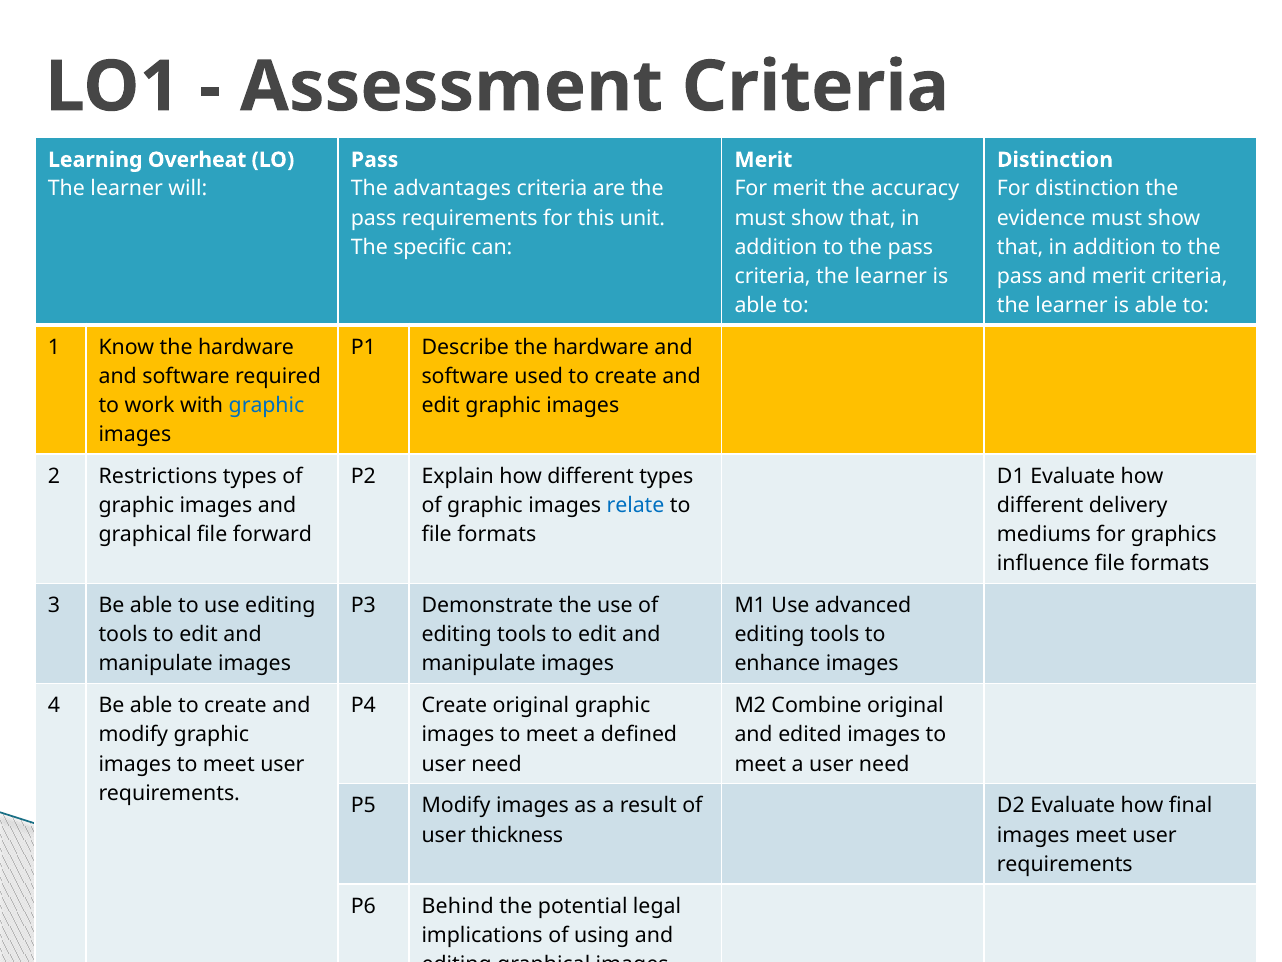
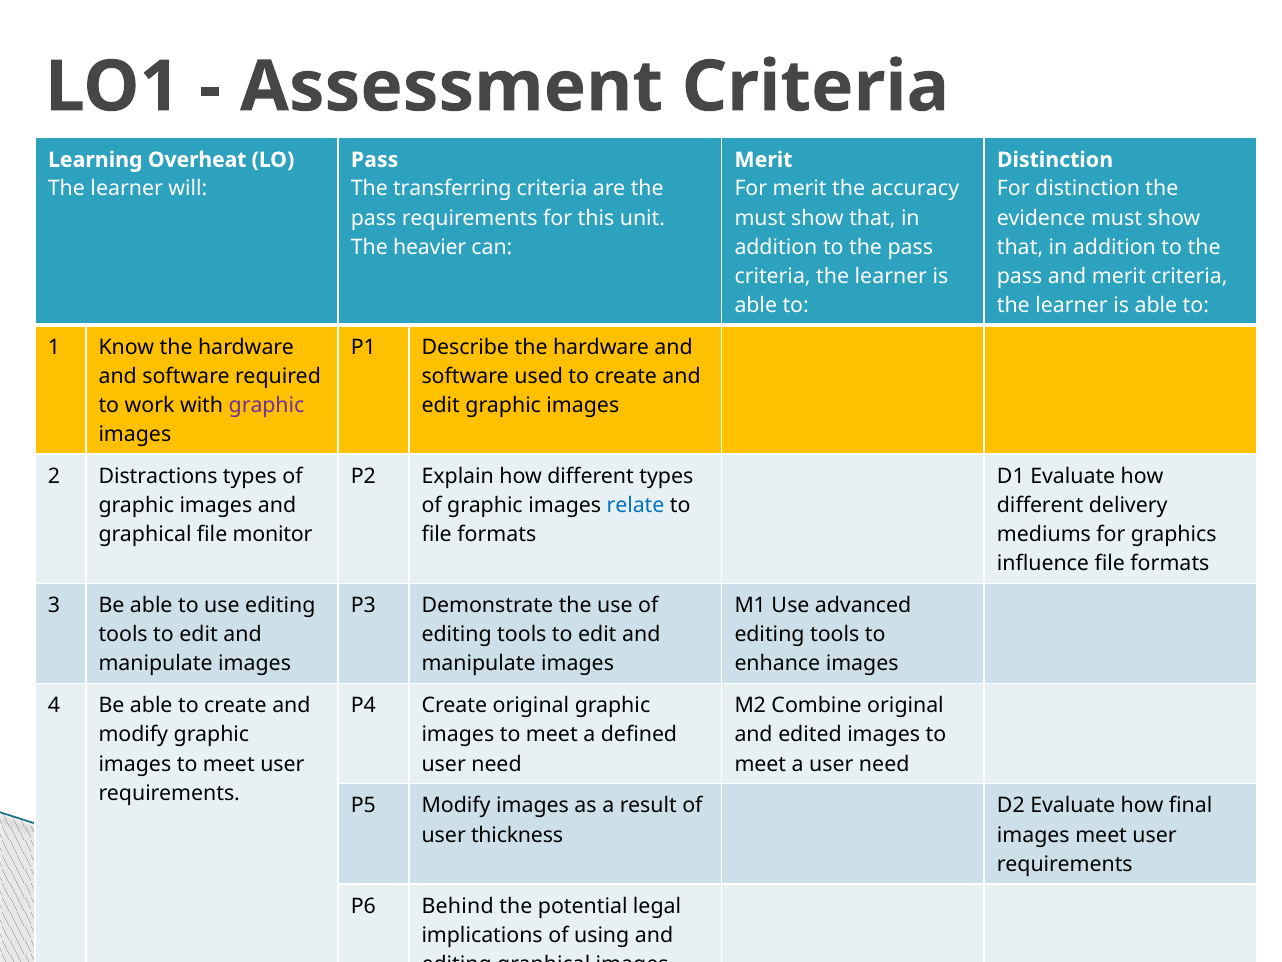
advantages: advantages -> transferring
specific: specific -> heavier
graphic at (266, 405) colour: blue -> purple
Restrictions: Restrictions -> Distractions
forward: forward -> monitor
